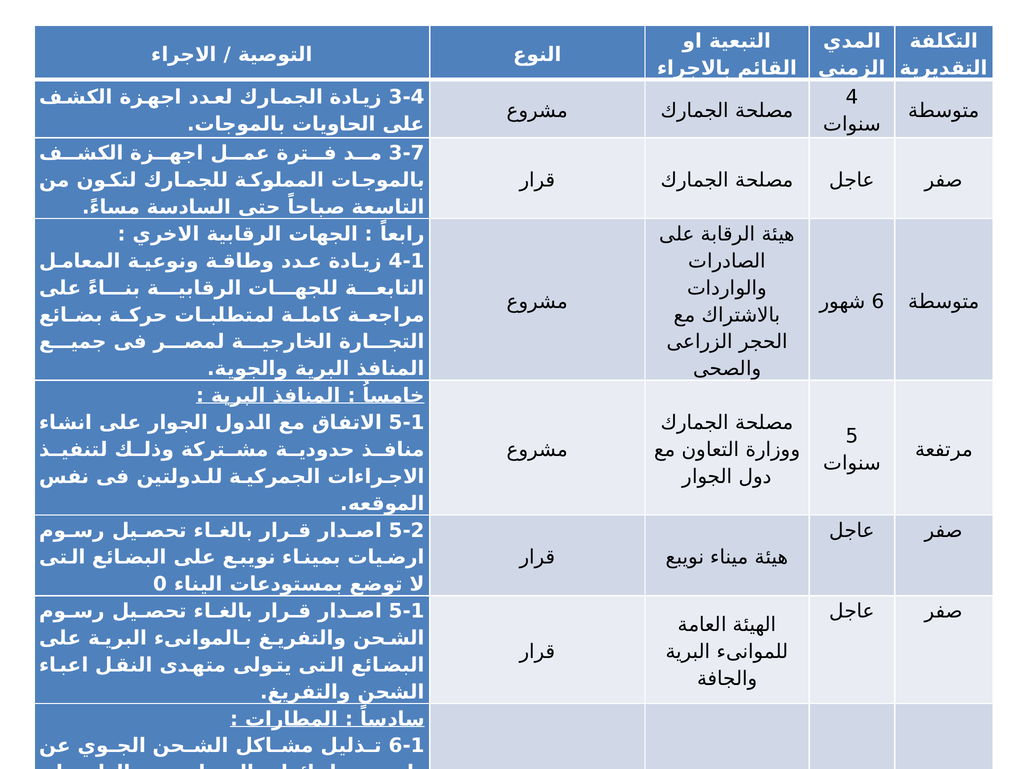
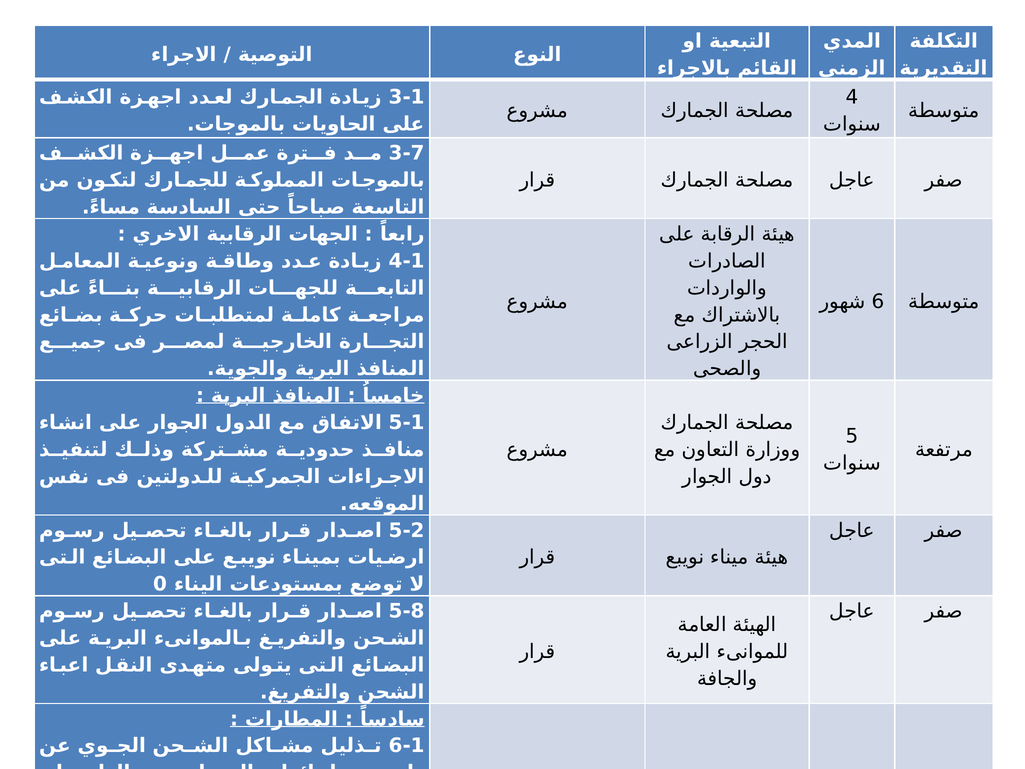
3-4: 3-4 -> 3-1
5-1 at (407, 611): 5-1 -> 5-8
